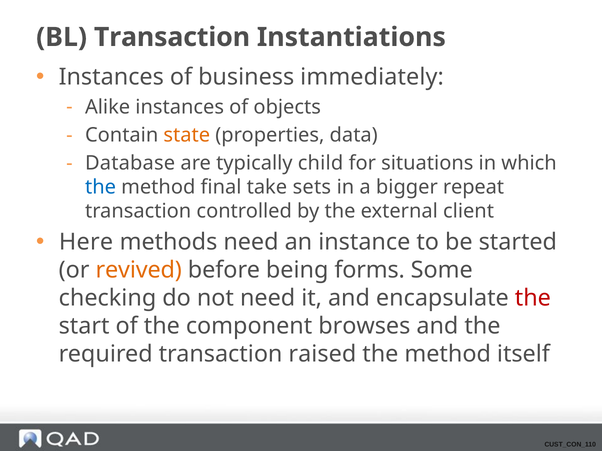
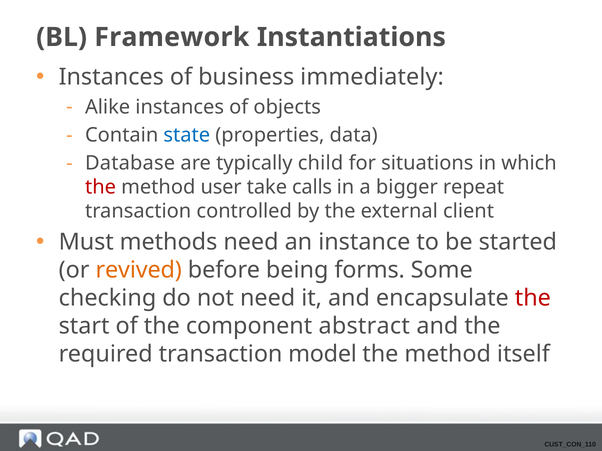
BL Transaction: Transaction -> Framework
state colour: orange -> blue
the at (100, 187) colour: blue -> red
final: final -> user
sets: sets -> calls
Here: Here -> Must
browses: browses -> abstract
raised: raised -> model
